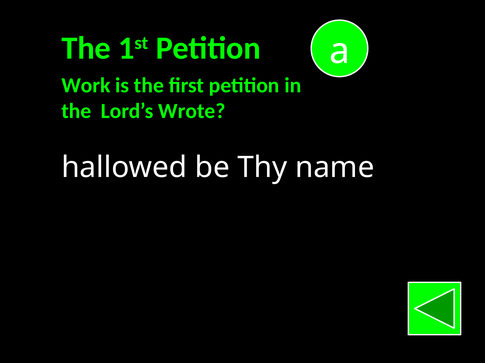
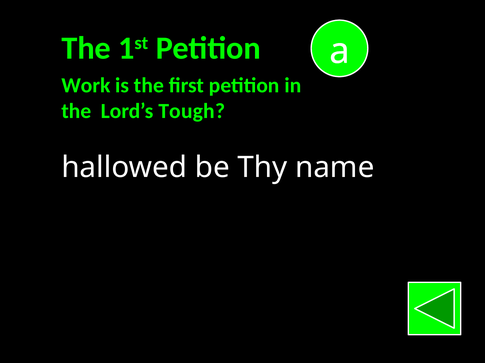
Wrote: Wrote -> Tough
